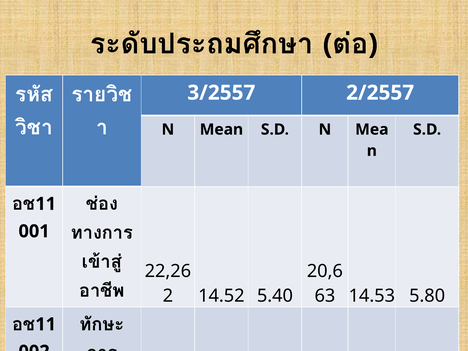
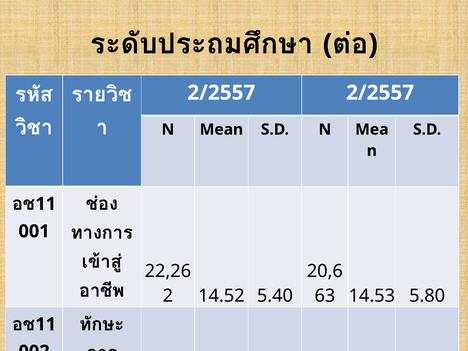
3/2557 at (221, 93): 3/2557 -> 2/2557
